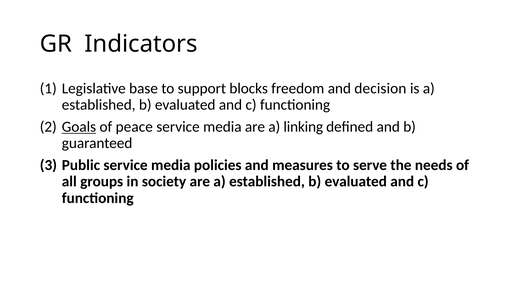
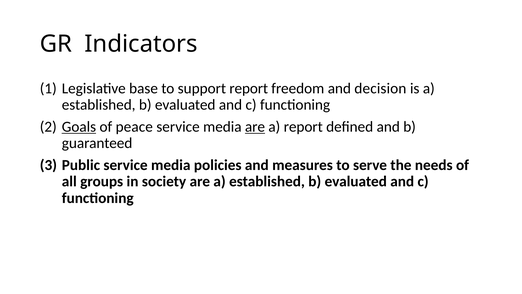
support blocks: blocks -> report
are at (255, 127) underline: none -> present
a linking: linking -> report
